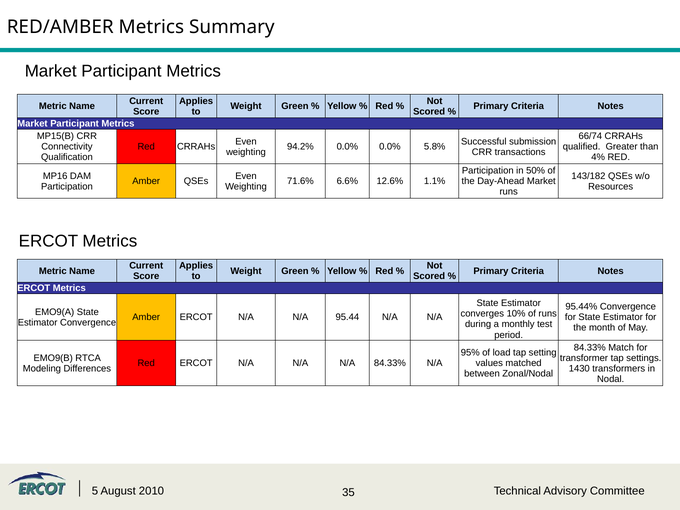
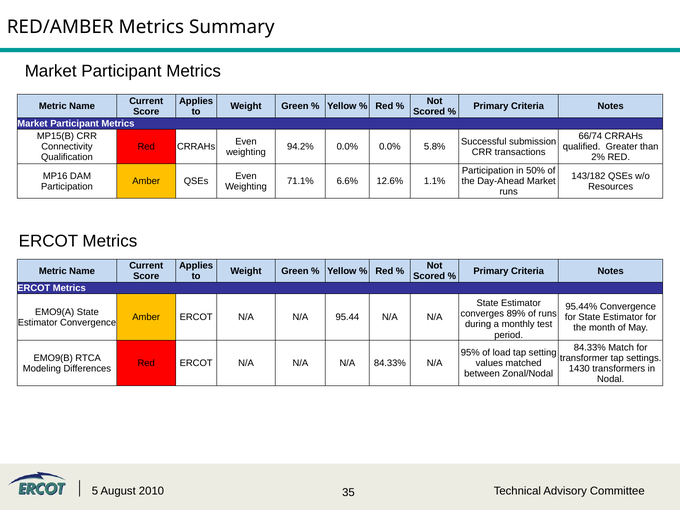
4%: 4% -> 2%
71.6%: 71.6% -> 71.1%
10%: 10% -> 89%
